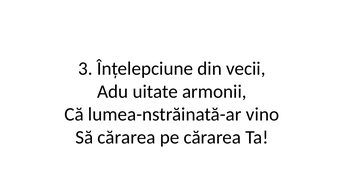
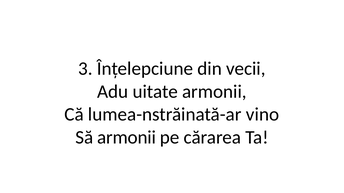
Să cărarea: cărarea -> armonii
